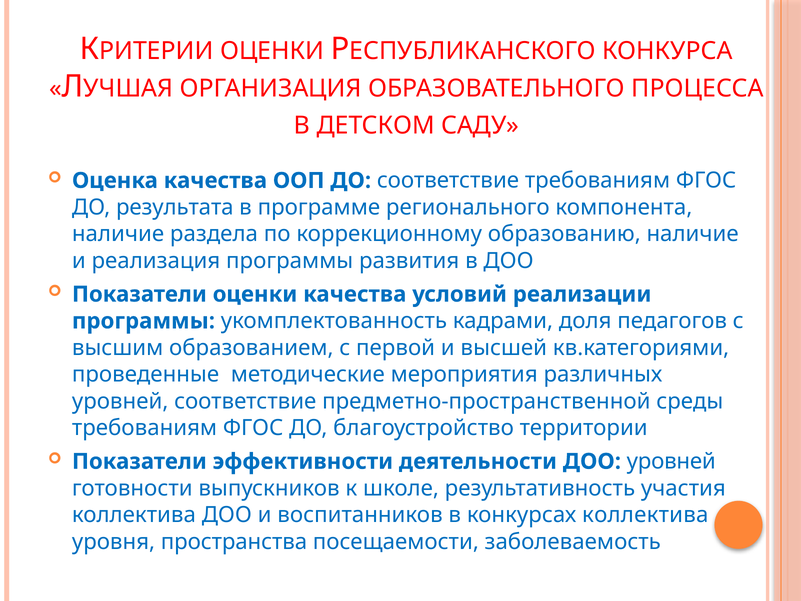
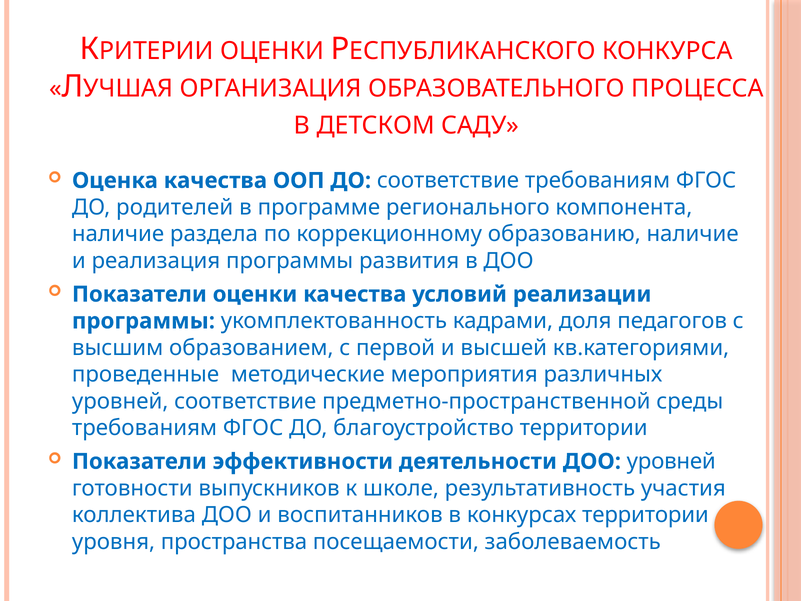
результата: результата -> родителей
конкурсах коллектива: коллектива -> территории
